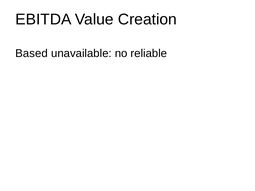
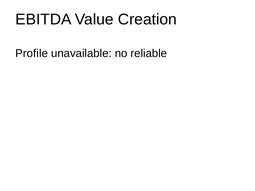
Based: Based -> Profile
